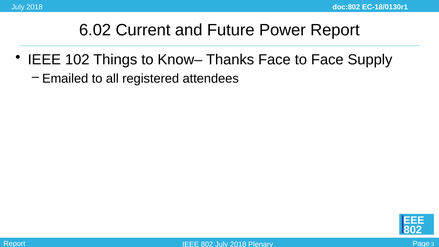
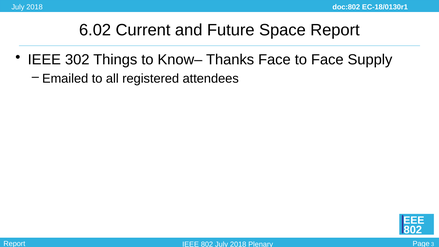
Power: Power -> Space
102: 102 -> 302
